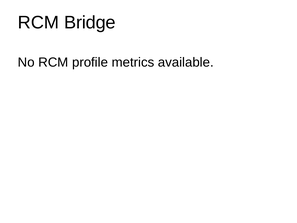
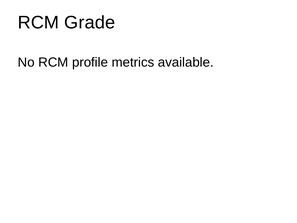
Bridge: Bridge -> Grade
